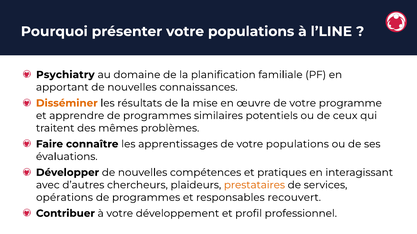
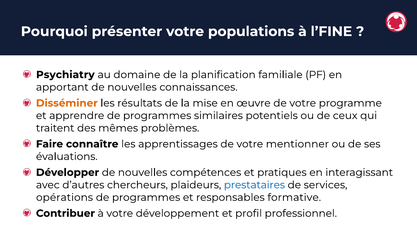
l’LINE: l’LINE -> l’FINE
de votre populations: populations -> mentionner
prestataires colour: orange -> blue
recouvert: recouvert -> formative
